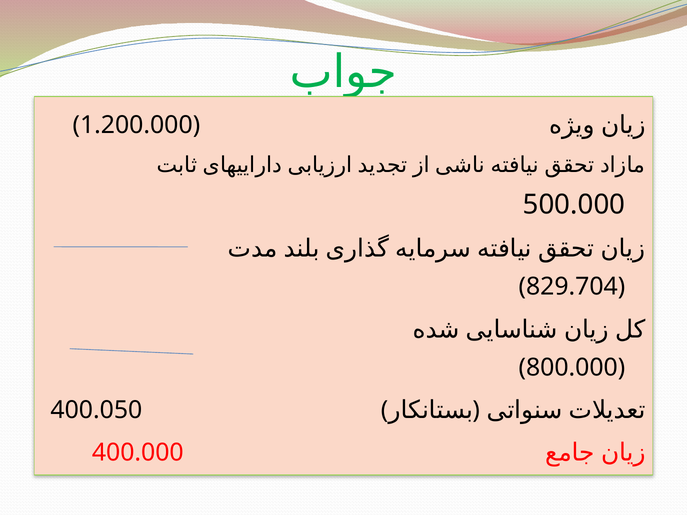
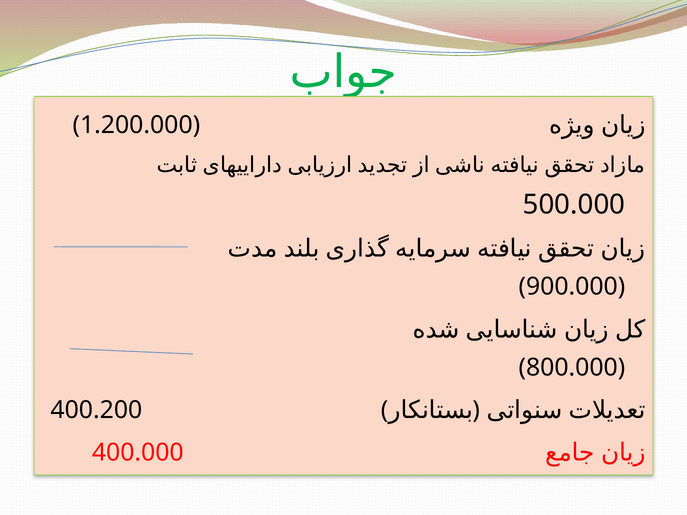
829.704: 829.704 -> 900.000
400.050: 400.050 -> 400.200
